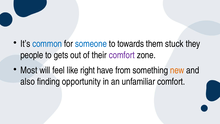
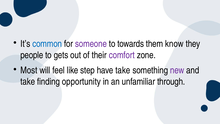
someone colour: blue -> purple
stuck: stuck -> know
right: right -> step
have from: from -> take
new colour: orange -> purple
also at (28, 82): also -> take
unfamiliar comfort: comfort -> through
